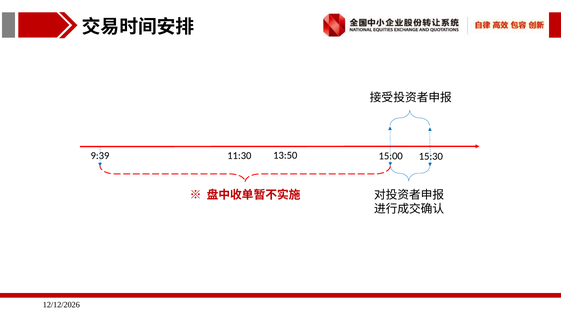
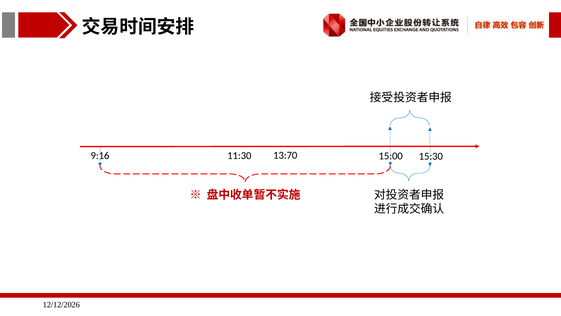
9:39: 9:39 -> 9:16
13:50: 13:50 -> 13:70
